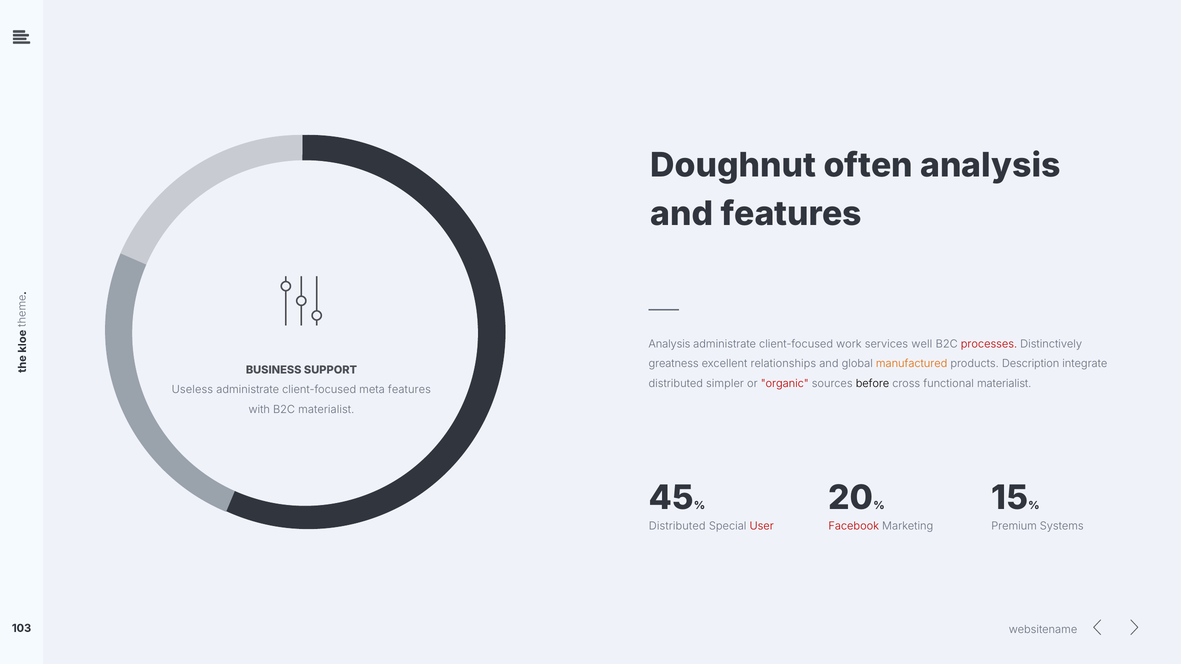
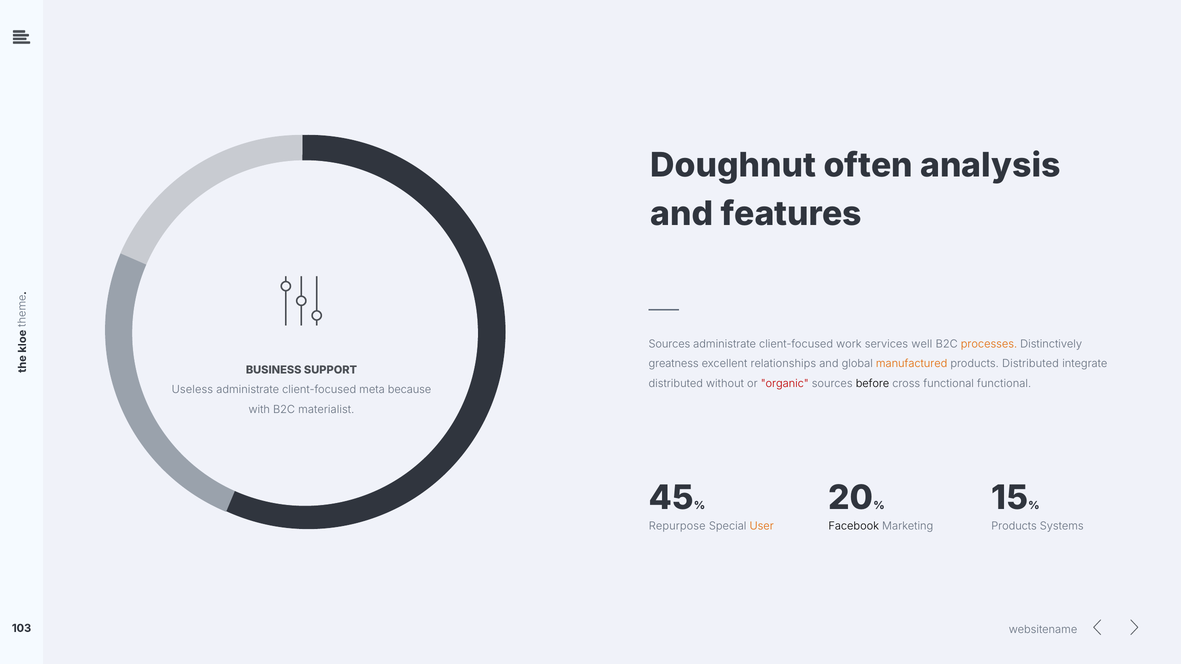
Analysis at (669, 344): Analysis -> Sources
processes colour: red -> orange
products Description: Description -> Distributed
simpler: simpler -> without
functional materialist: materialist -> functional
meta features: features -> because
Distributed at (677, 526): Distributed -> Repurpose
User colour: red -> orange
Facebook colour: red -> black
Premium at (1014, 526): Premium -> Products
